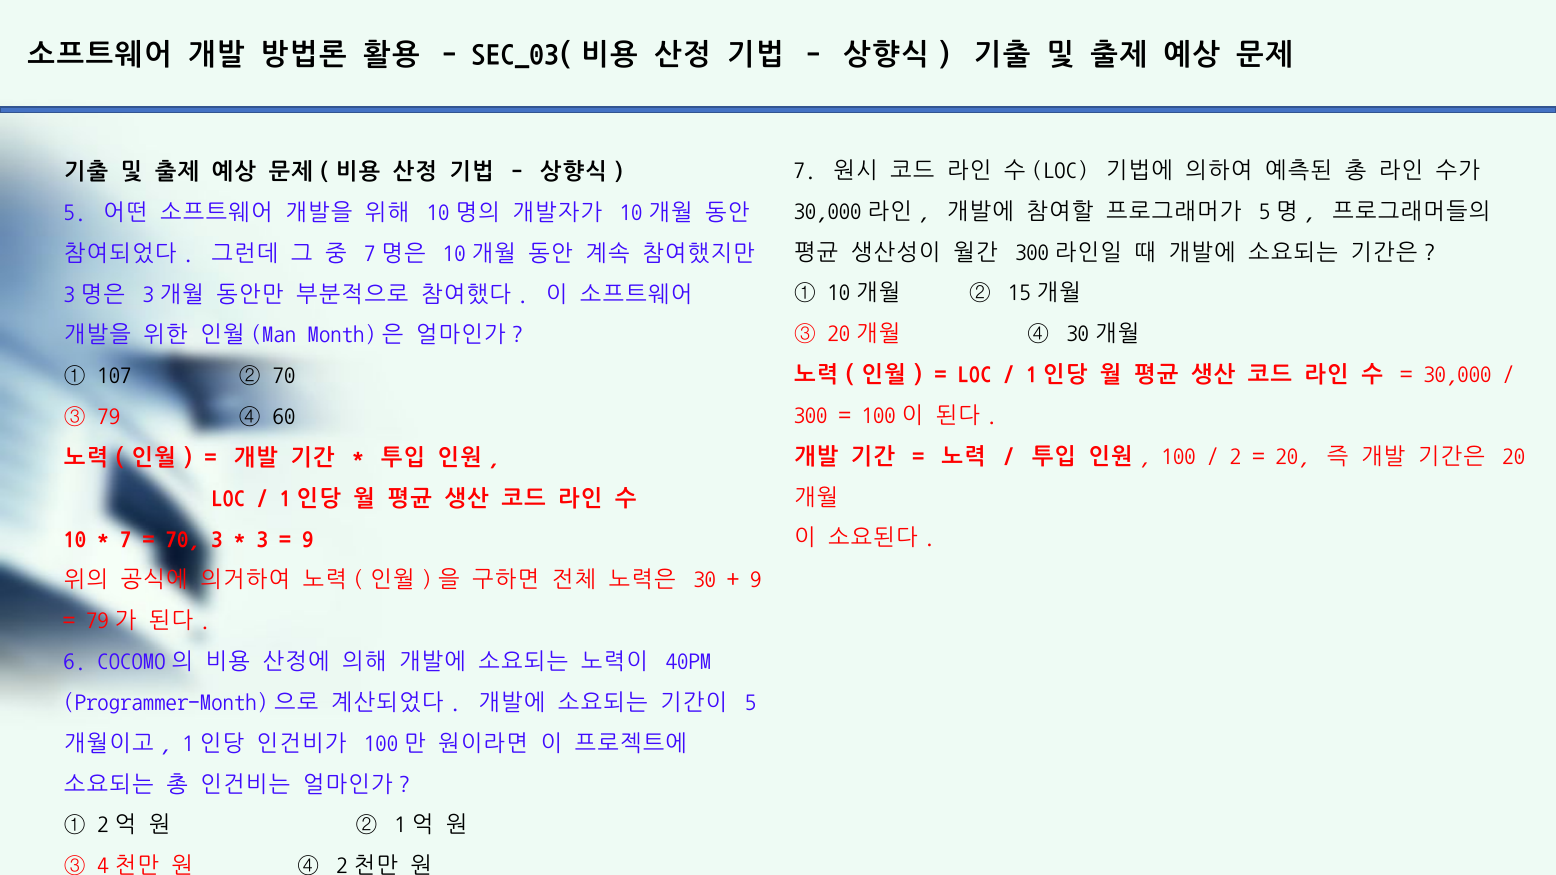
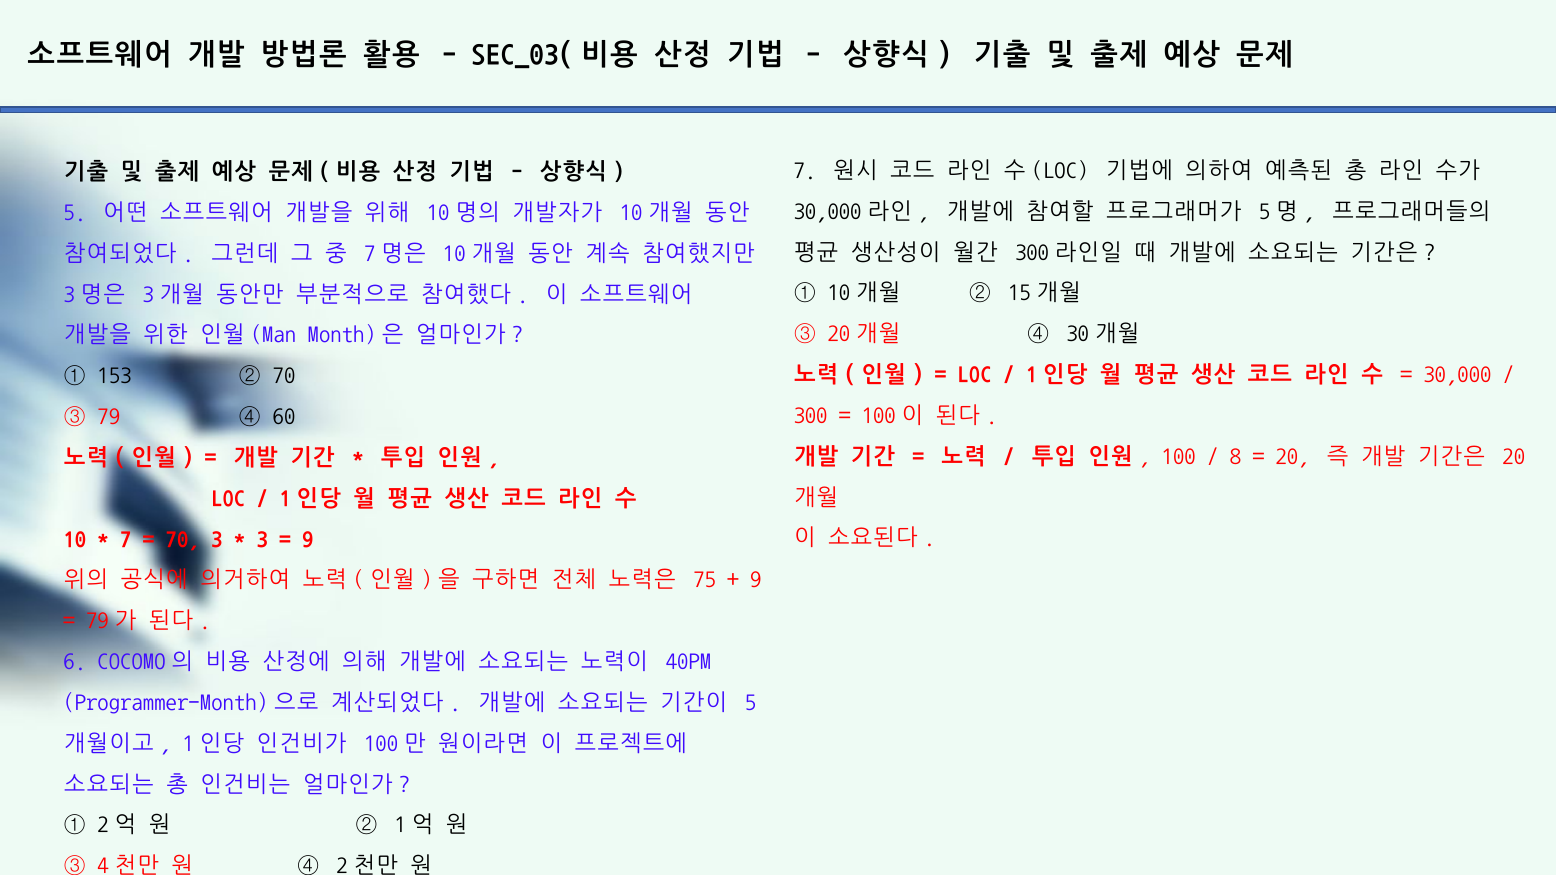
107: 107 -> 153
2: 2 -> 8
30: 30 -> 75
